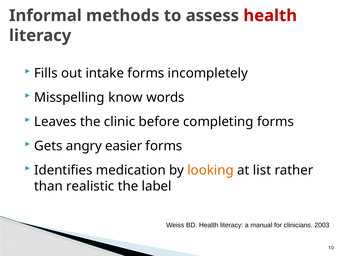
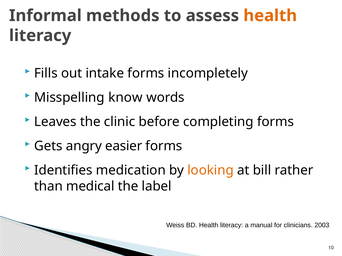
health at (270, 16) colour: red -> orange
list: list -> bill
realistic: realistic -> medical
